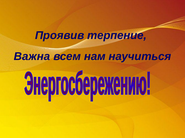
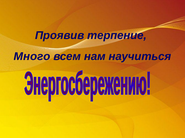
Важна: Важна -> Много
